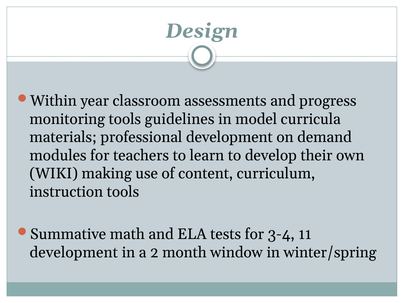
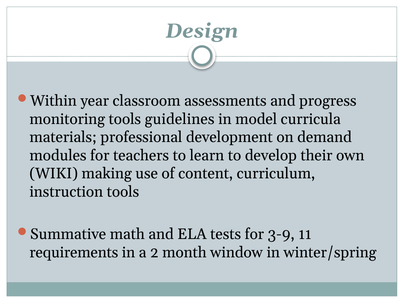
3-4: 3-4 -> 3-9
development at (74, 252): development -> requirements
